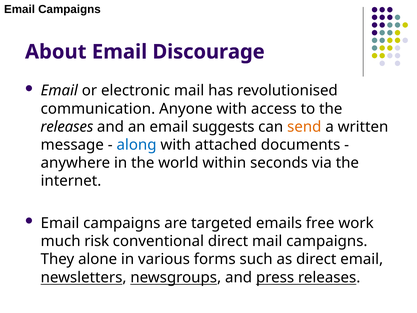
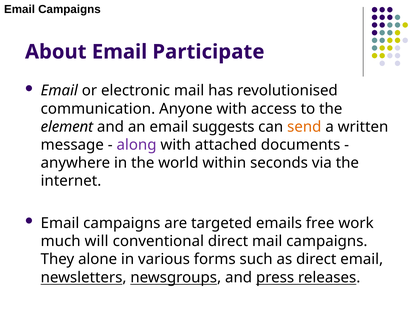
Discourage: Discourage -> Participate
releases at (67, 127): releases -> element
along colour: blue -> purple
risk: risk -> will
